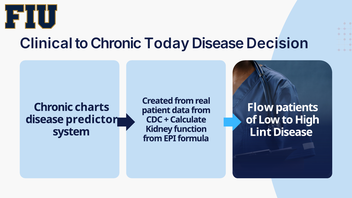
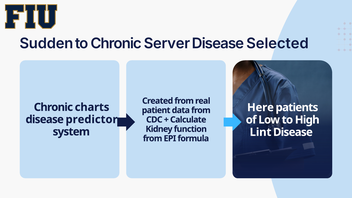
Clinical: Clinical -> Sudden
Today: Today -> Server
Decision: Decision -> Selected
Flow: Flow -> Here
